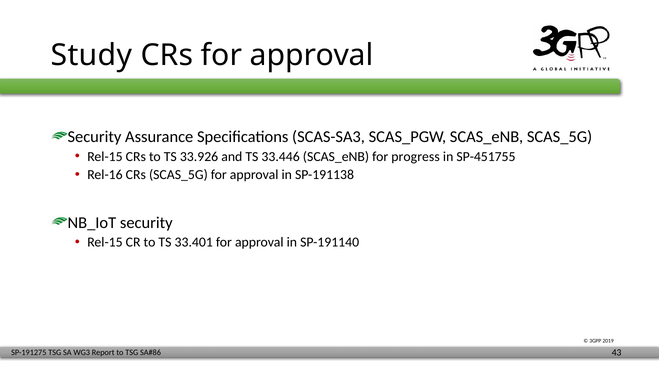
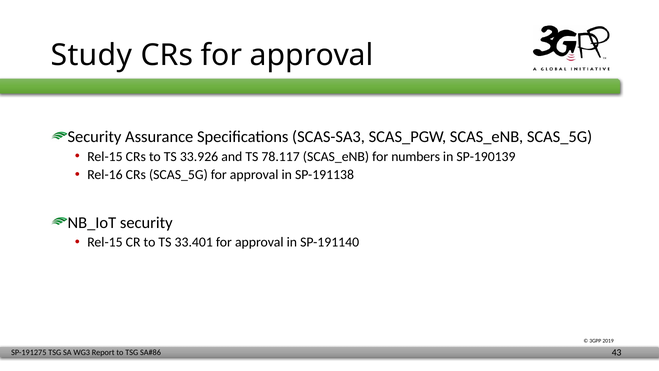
33.446: 33.446 -> 78.117
progress: progress -> numbers
SP-451755: SP-451755 -> SP-190139
